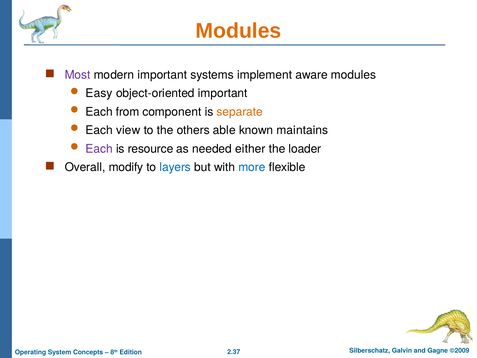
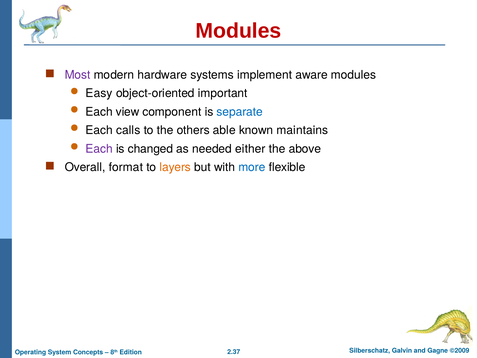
Modules at (238, 31) colour: orange -> red
modern important: important -> hardware
from: from -> view
separate colour: orange -> blue
view: view -> calls
resource: resource -> changed
loader: loader -> above
modify: modify -> format
layers colour: blue -> orange
